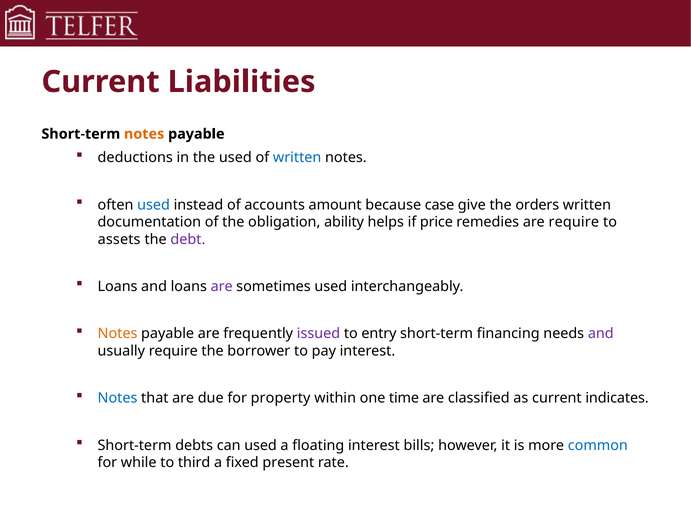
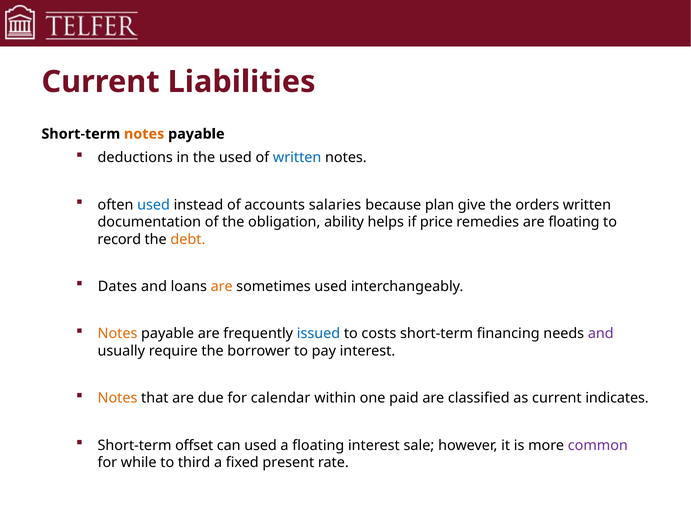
amount: amount -> salaries
case: case -> plan
are require: require -> floating
assets: assets -> record
debt colour: purple -> orange
Loans at (118, 287): Loans -> Dates
are at (222, 287) colour: purple -> orange
issued colour: purple -> blue
entry: entry -> costs
Notes at (118, 398) colour: blue -> orange
property: property -> calendar
time: time -> paid
debts: debts -> offset
bills: bills -> sale
common colour: blue -> purple
